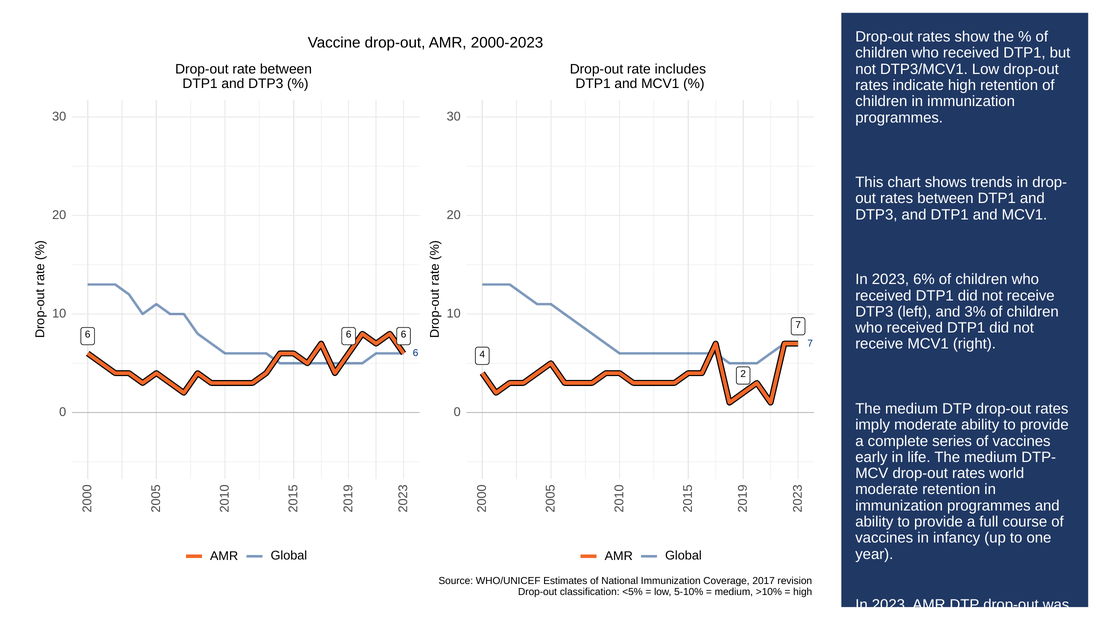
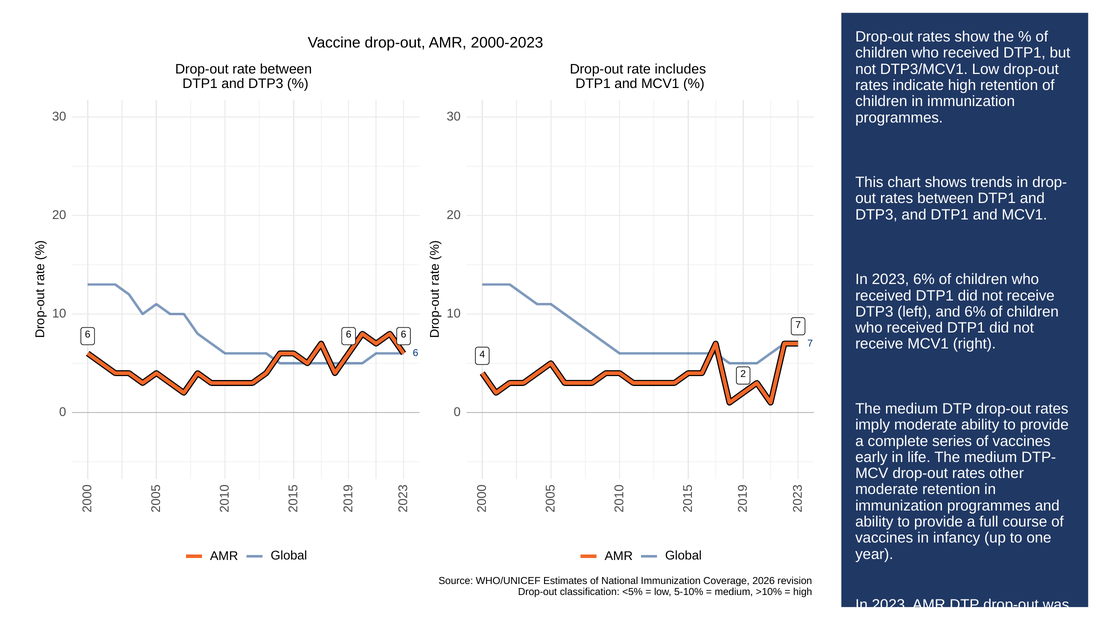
and 3%: 3% -> 6%
world: world -> other
2017: 2017 -> 2026
